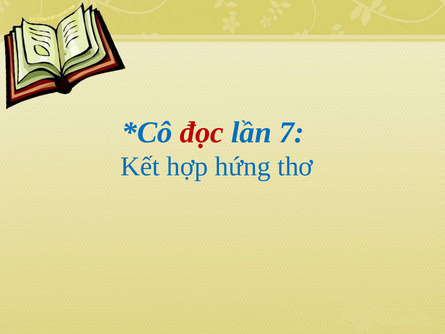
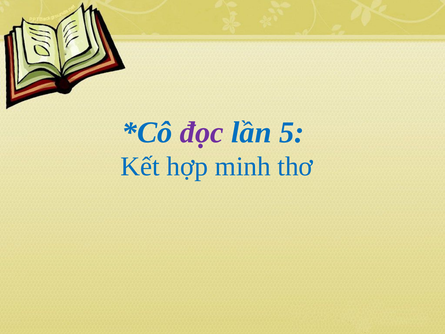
đọc colour: red -> purple
7: 7 -> 5
hứng: hứng -> minh
